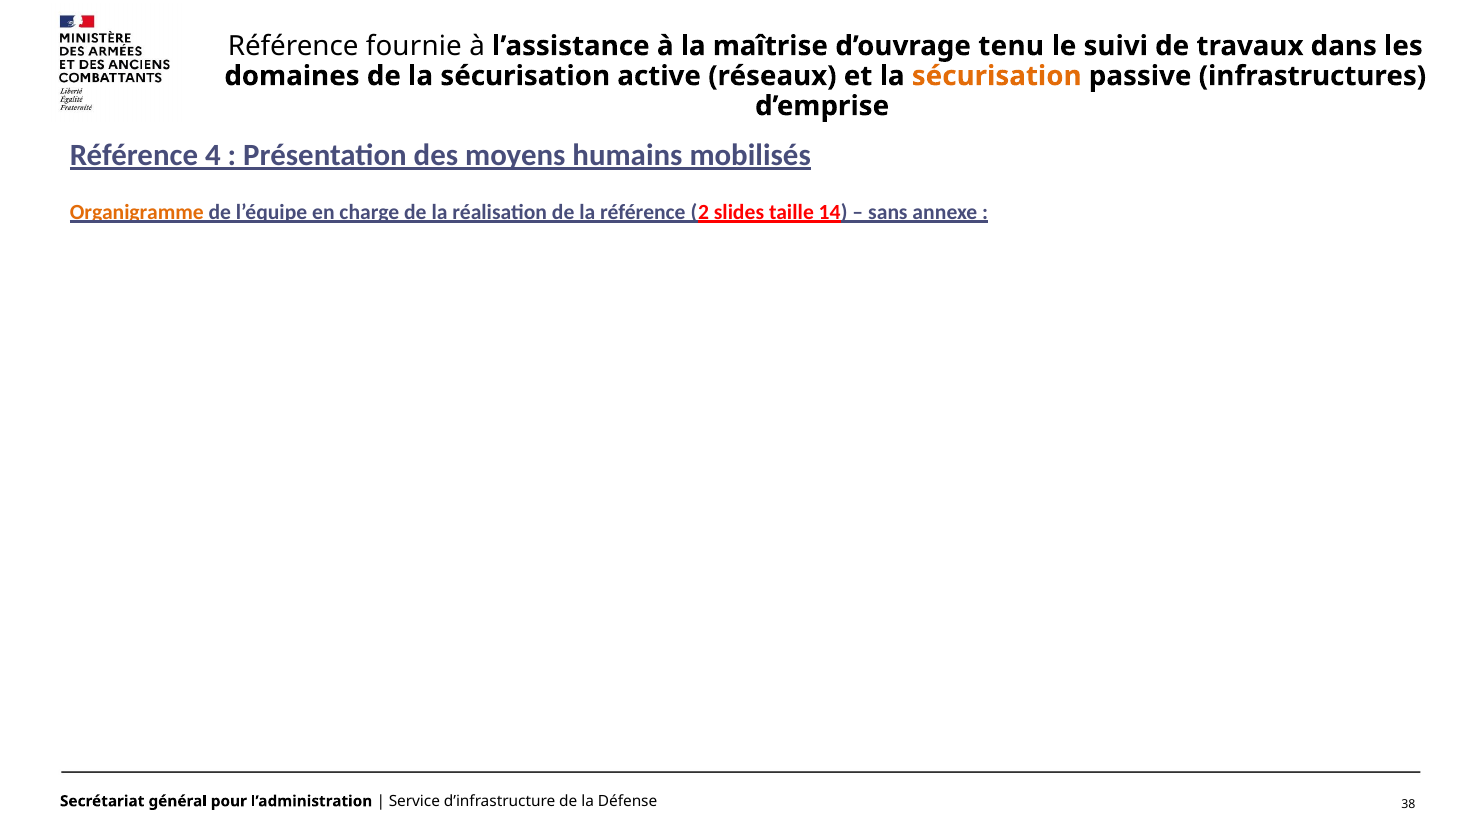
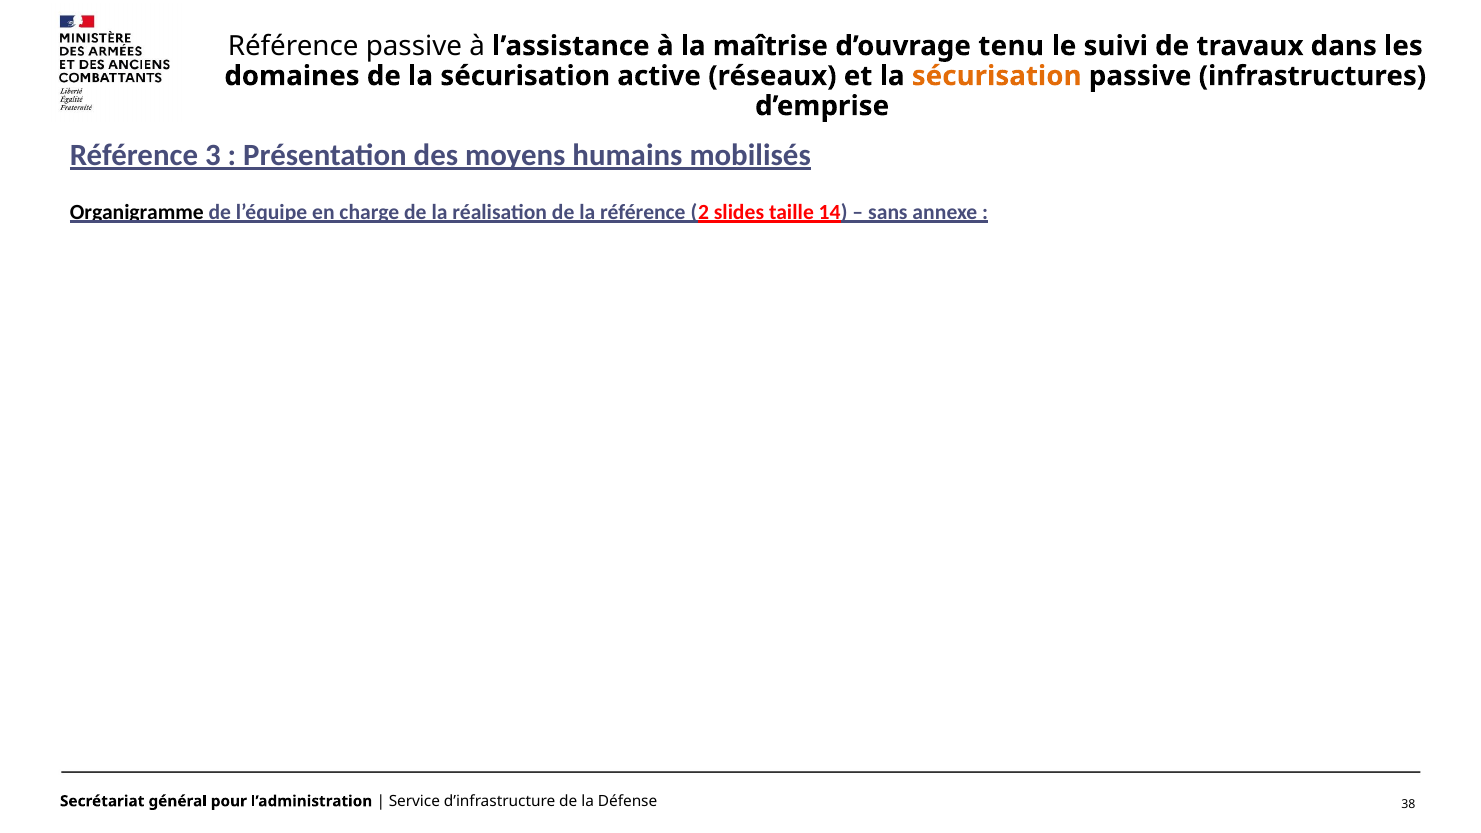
Référence fournie: fournie -> passive
4: 4 -> 3
Organigramme colour: orange -> black
